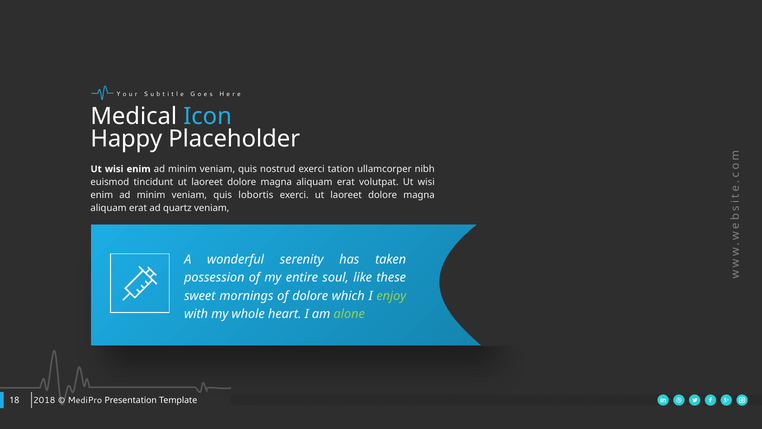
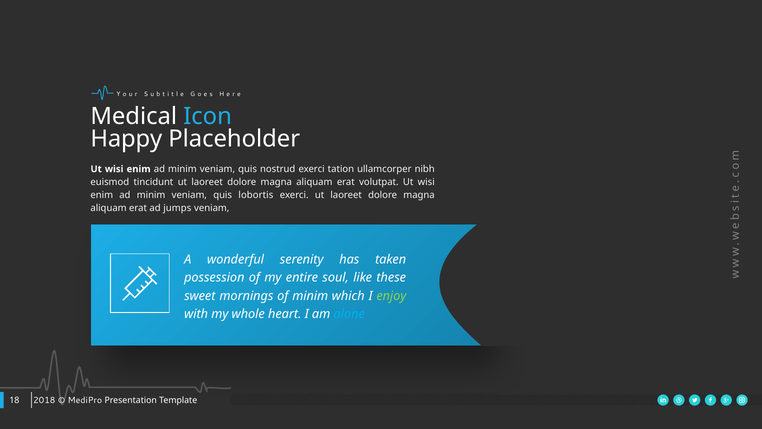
quartz: quartz -> jumps
of dolore: dolore -> minim
alone colour: light green -> light blue
